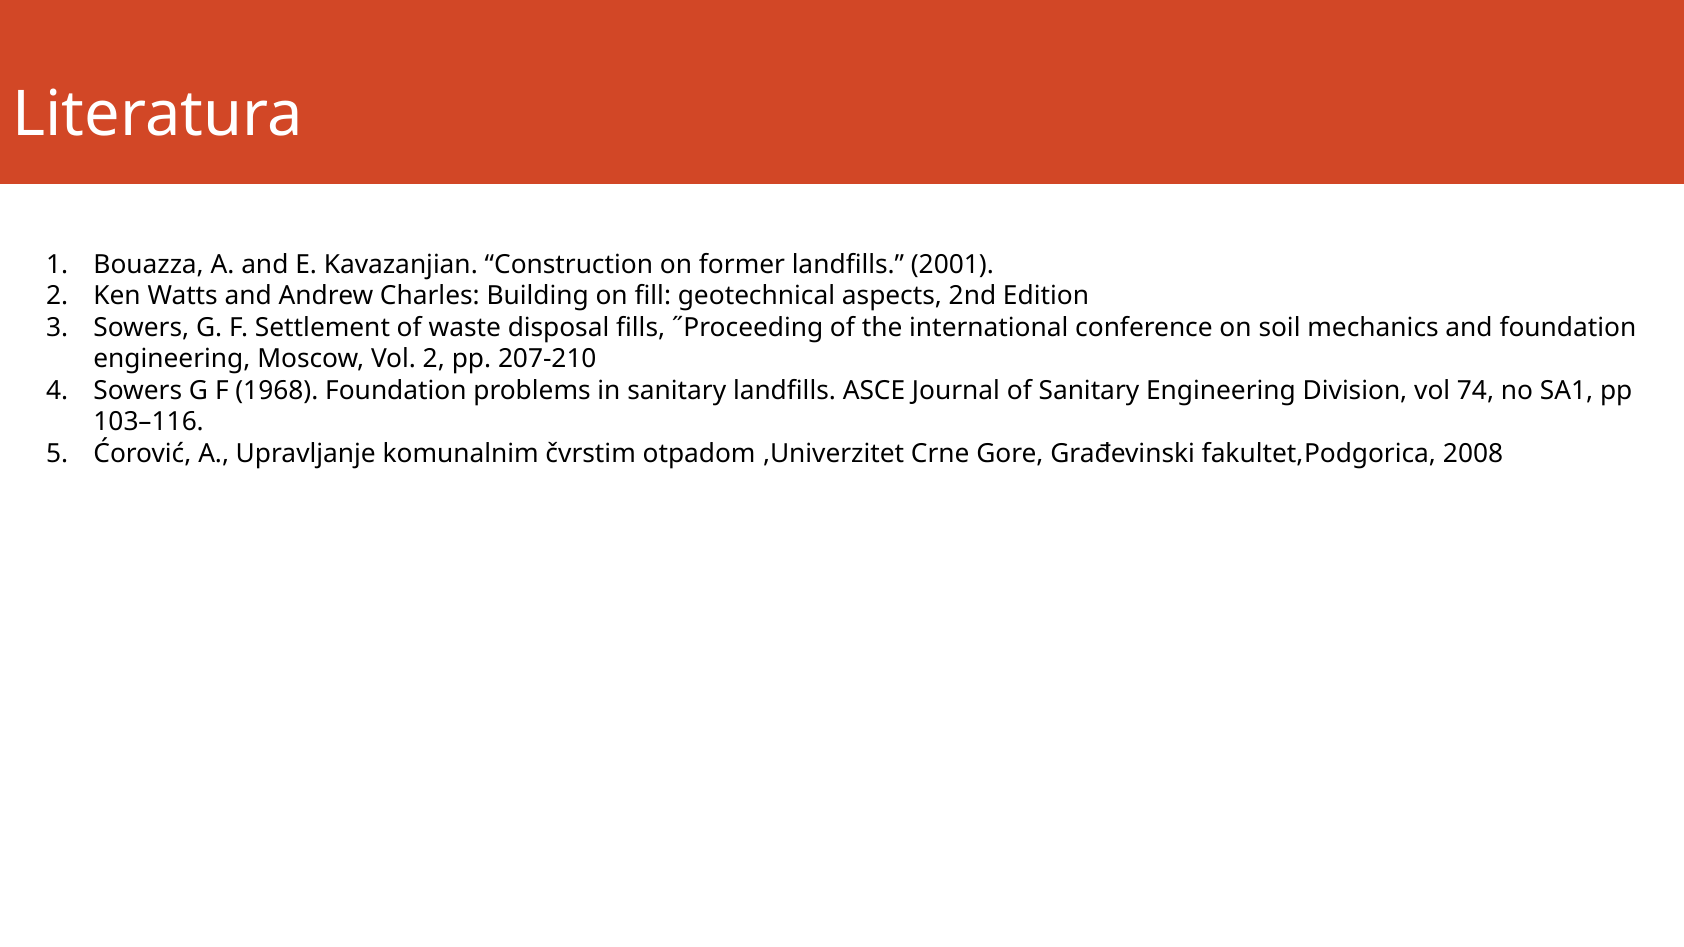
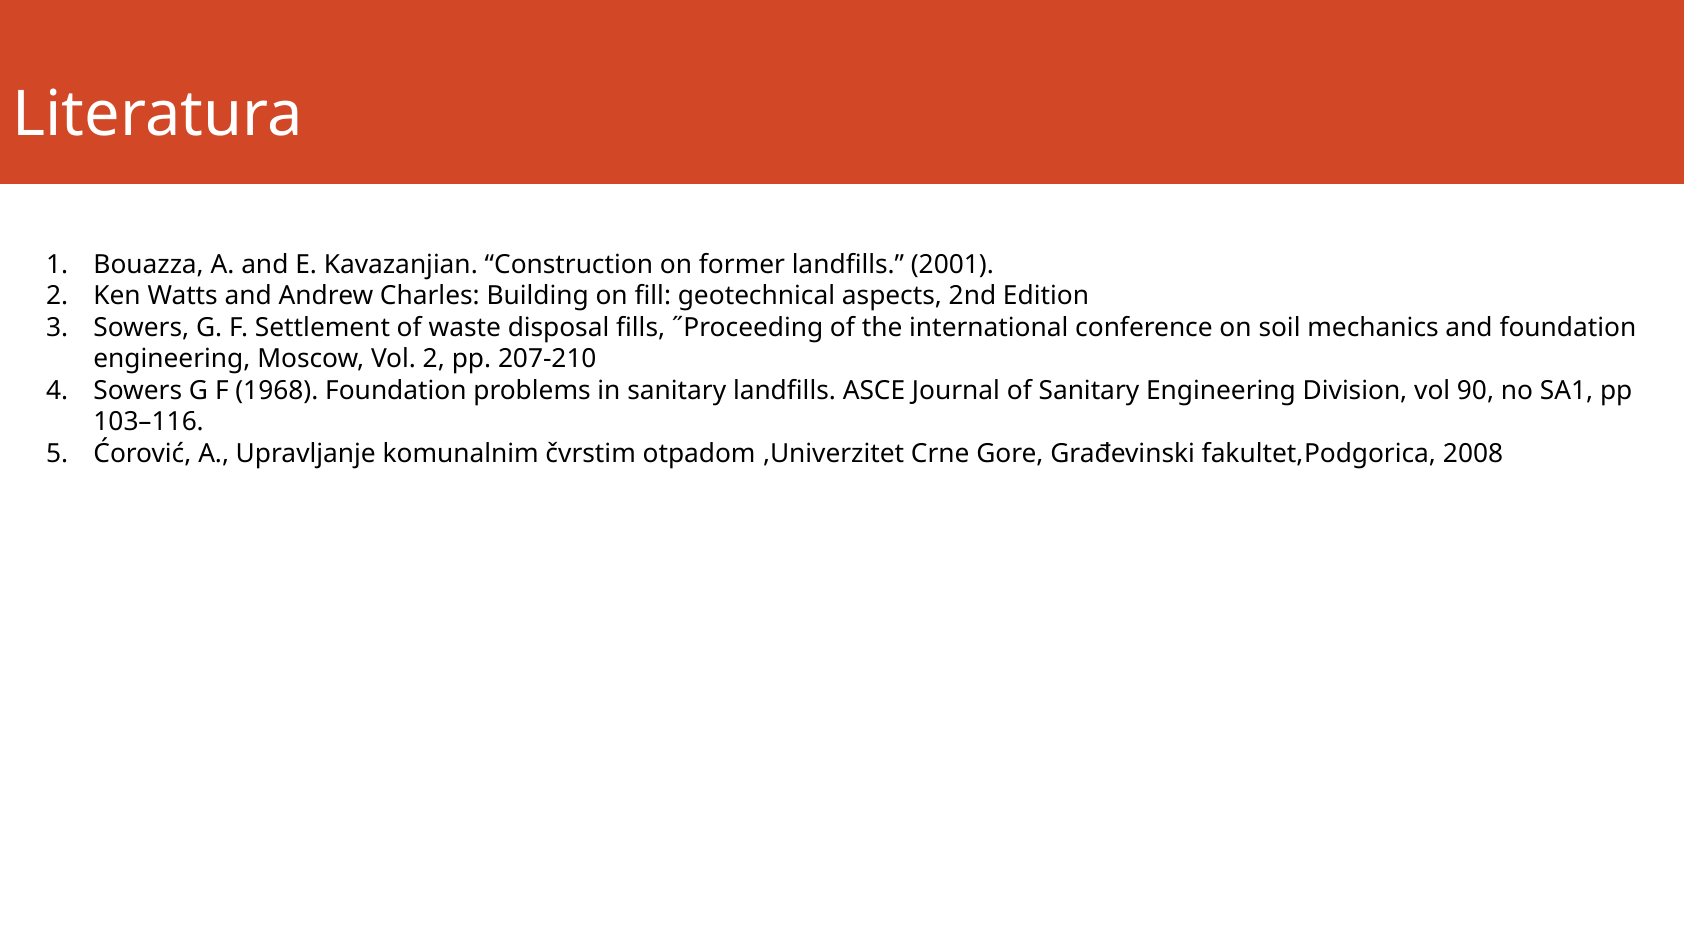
74: 74 -> 90
